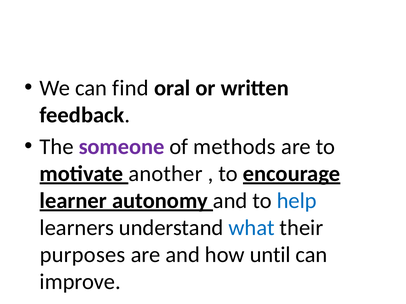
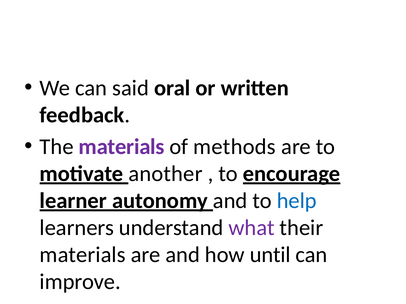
find: find -> said
The someone: someone -> materials
what colour: blue -> purple
purposes at (83, 255): purposes -> materials
